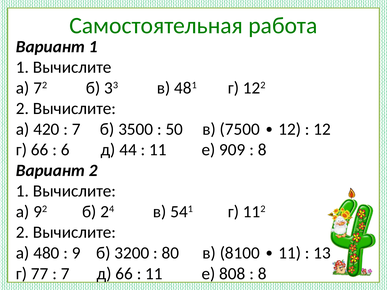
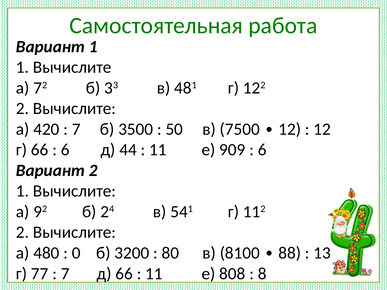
8 at (262, 150): 8 -> 6
9: 9 -> 0
8100 11: 11 -> 88
